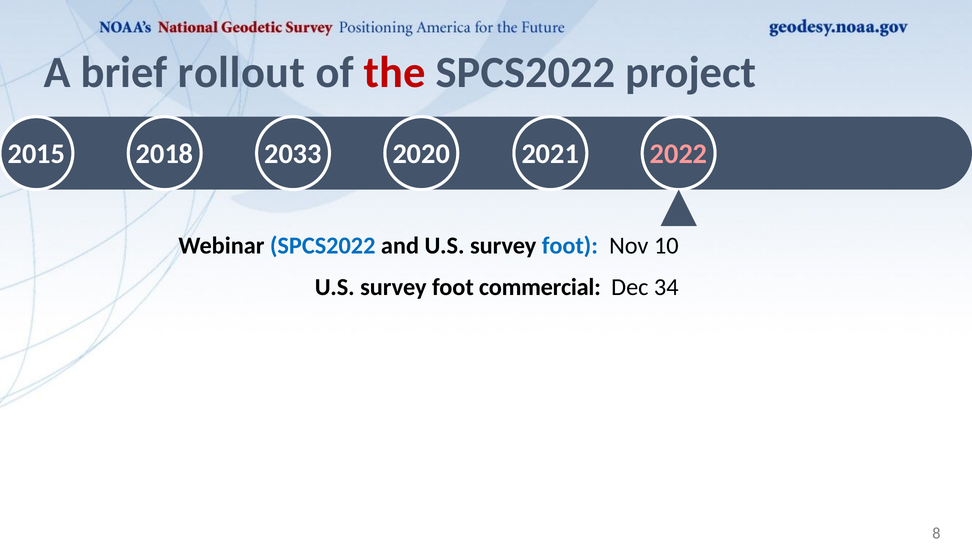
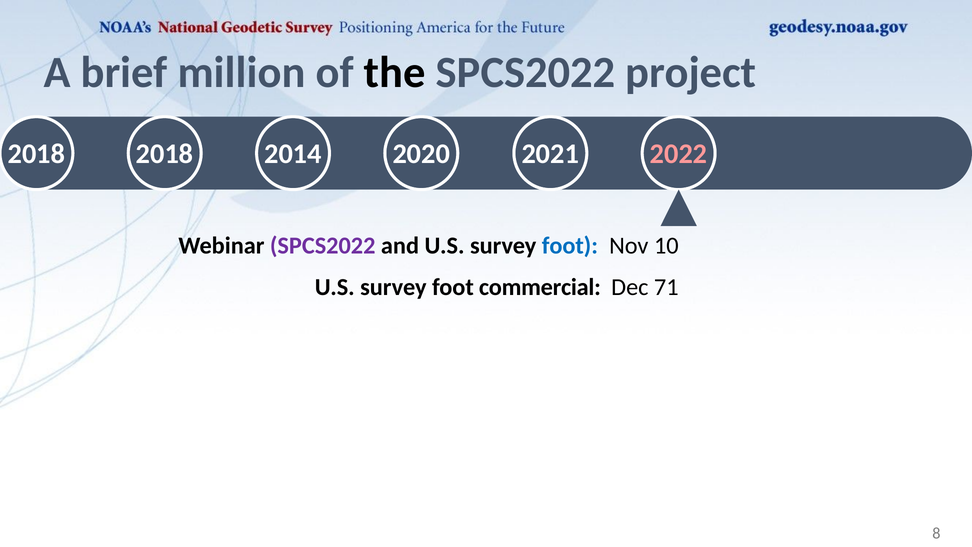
rollout: rollout -> million
the colour: red -> black
2015 at (36, 154): 2015 -> 2018
2033: 2033 -> 2014
SPCS2022 at (323, 246) colour: blue -> purple
34: 34 -> 71
